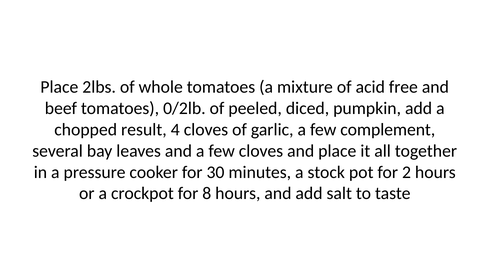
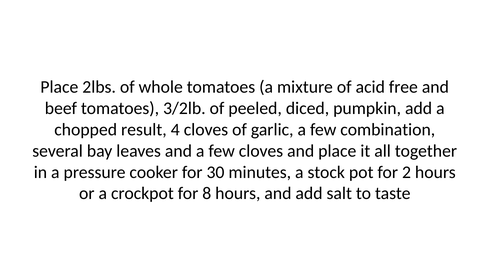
0/2lb: 0/2lb -> 3/2lb
complement: complement -> combination
